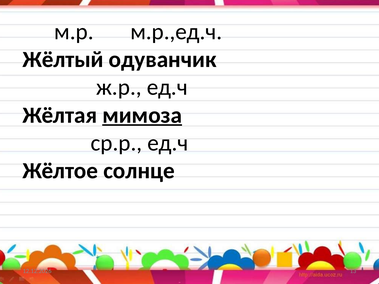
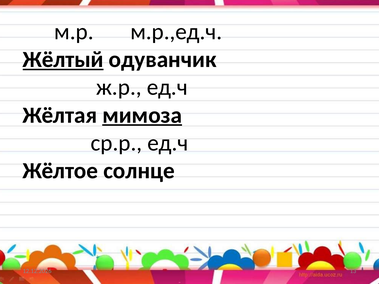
Жёлтый underline: none -> present
